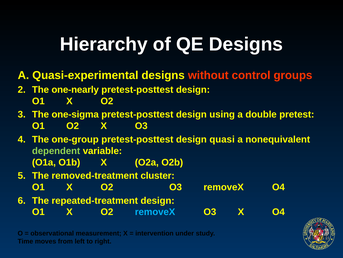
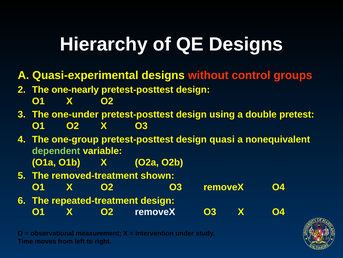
one-sigma: one-sigma -> one-under
cluster: cluster -> shown
removeX at (155, 211) colour: light blue -> white
